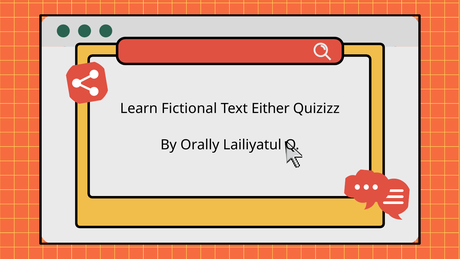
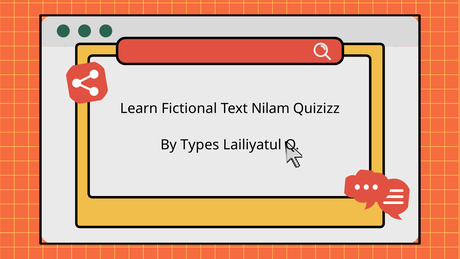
Either: Either -> Nilam
Orally: Orally -> Types
